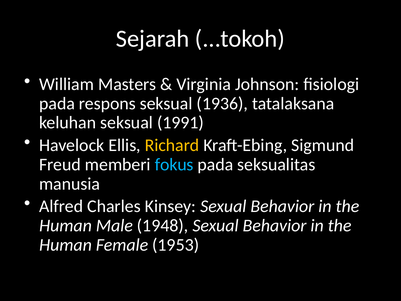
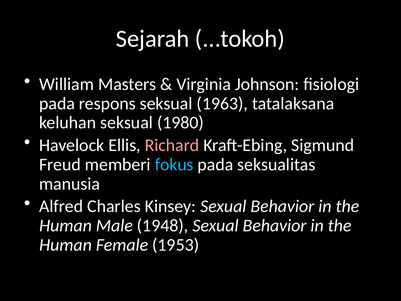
1936: 1936 -> 1963
1991: 1991 -> 1980
Richard colour: yellow -> pink
